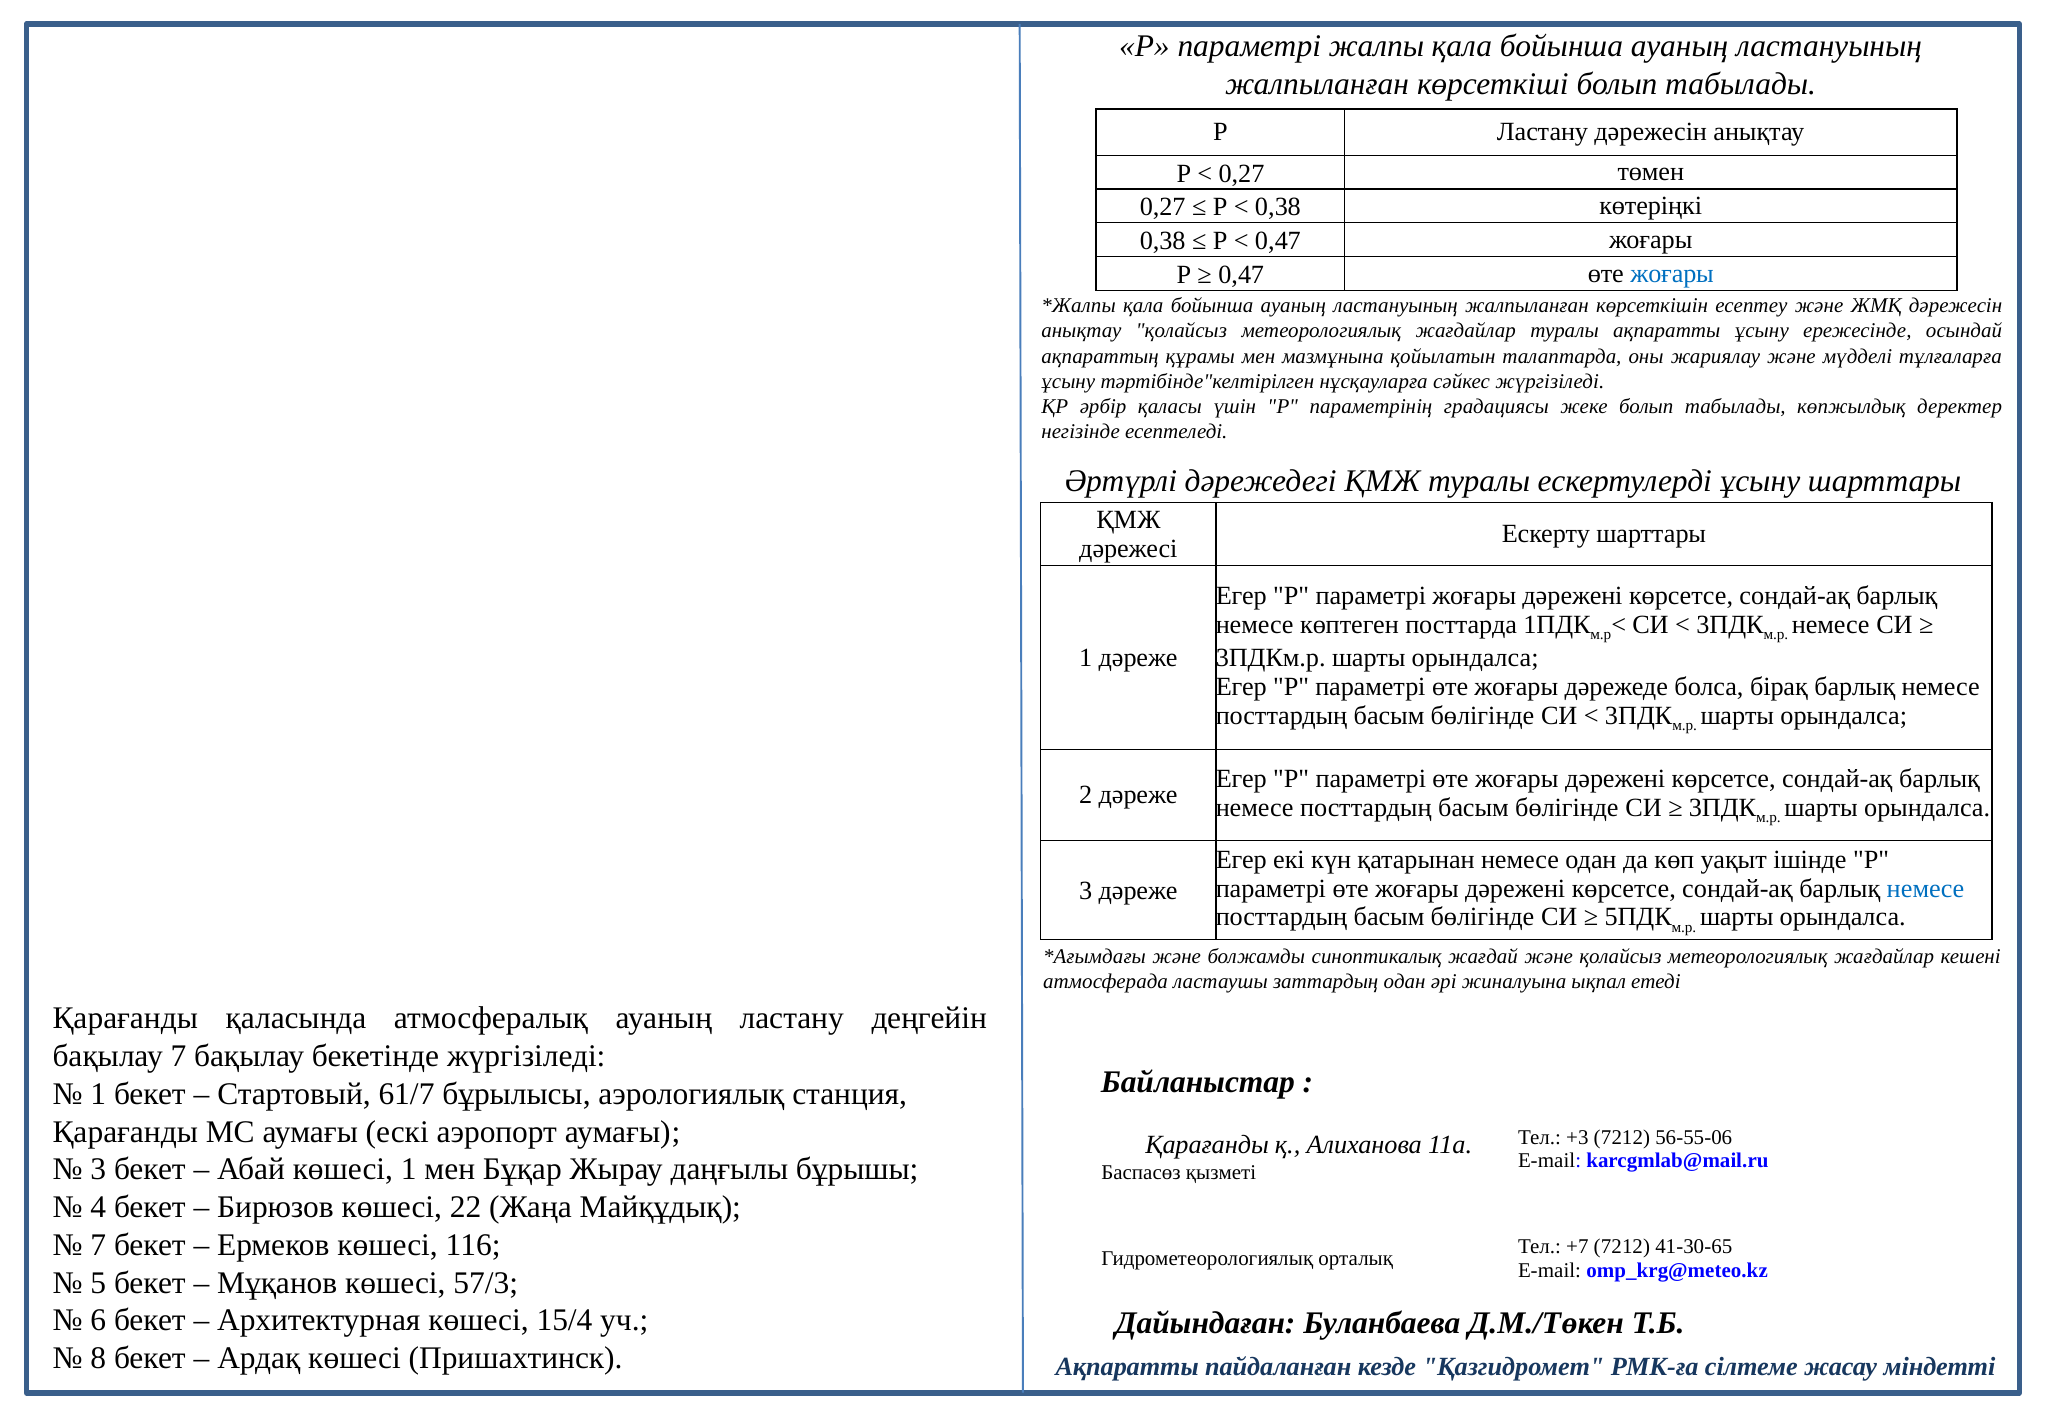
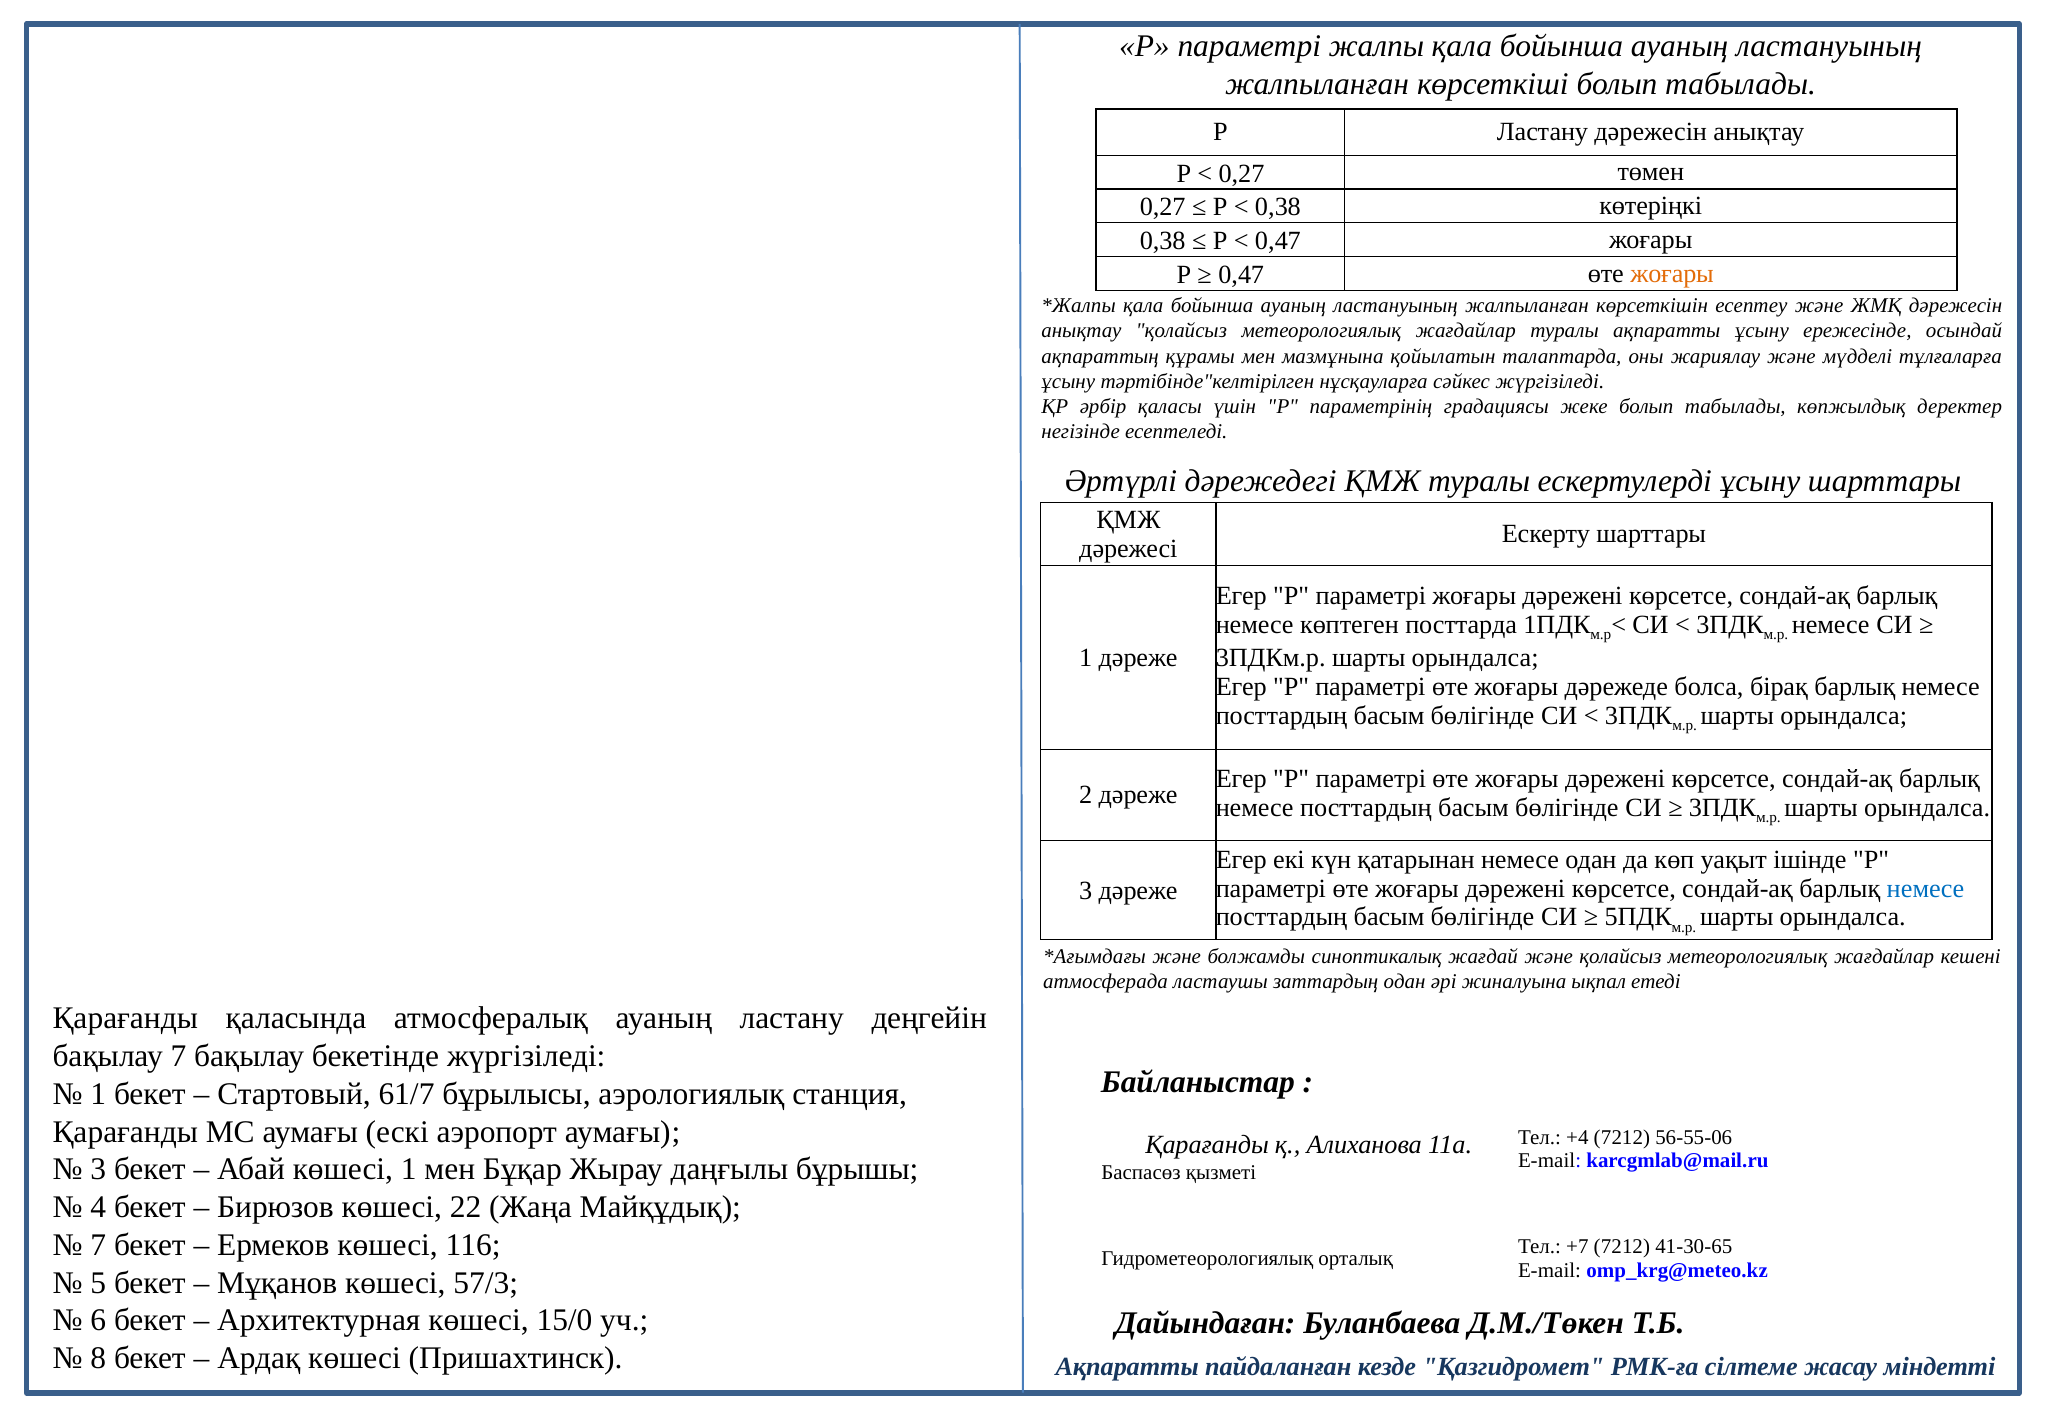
жоғары at (1672, 274) colour: blue -> orange
+3: +3 -> +4
15/4: 15/4 -> 15/0
